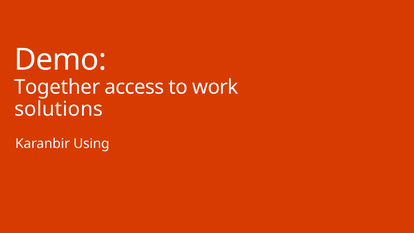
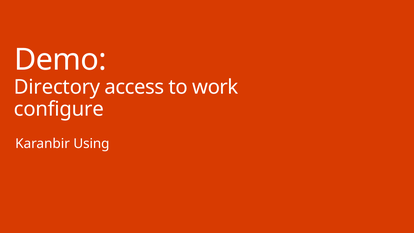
Together: Together -> Directory
solutions: solutions -> configure
